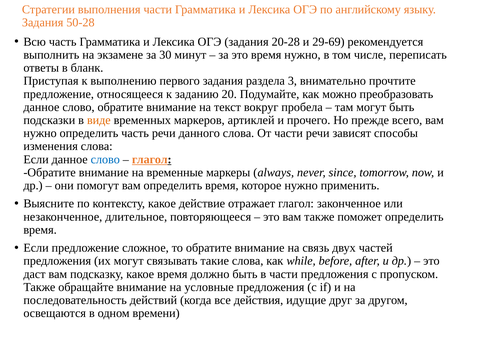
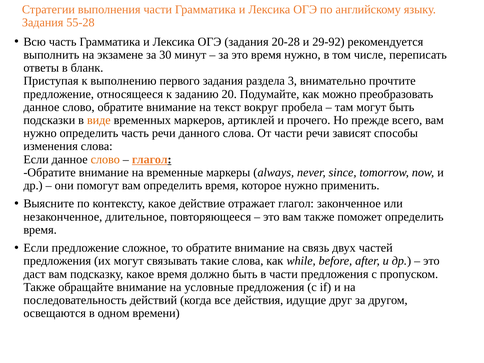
50-28: 50-28 -> 55-28
29-69: 29-69 -> 29-92
слово at (105, 159) colour: blue -> orange
